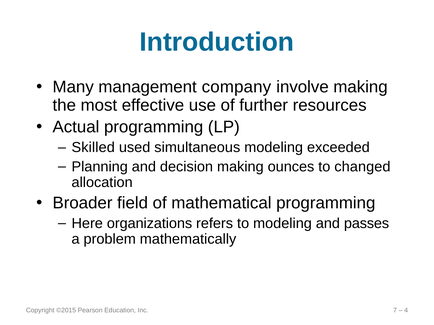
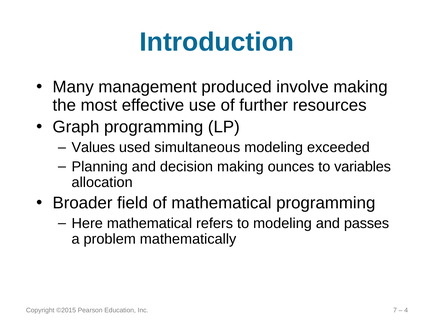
company: company -> produced
Actual: Actual -> Graph
Skilled: Skilled -> Values
changed: changed -> variables
Here organizations: organizations -> mathematical
